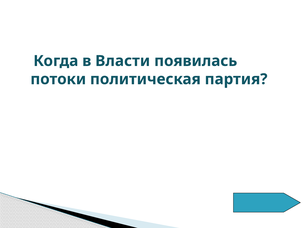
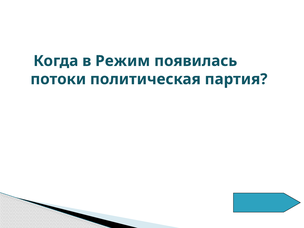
Власти: Власти -> Режим
